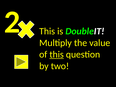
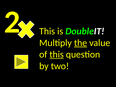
the underline: none -> present
